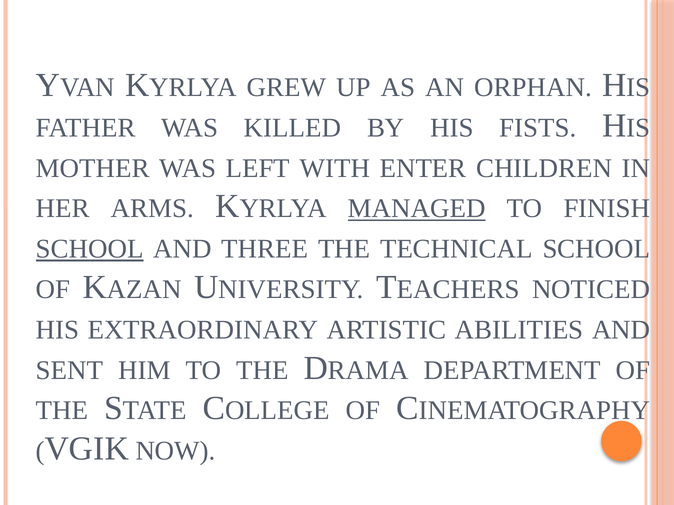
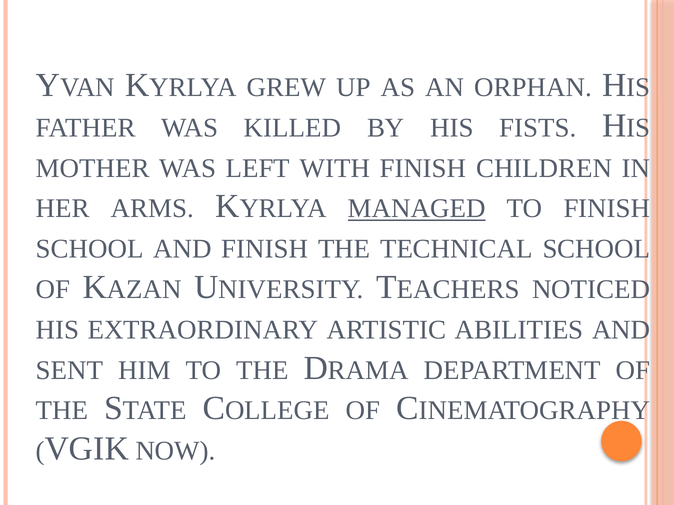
WITH ENTER: ENTER -> FINISH
SCHOOL at (90, 249) underline: present -> none
AND THREE: THREE -> FINISH
